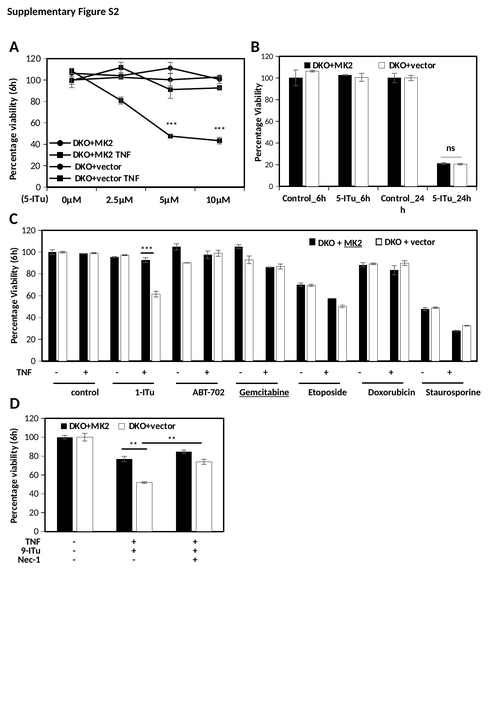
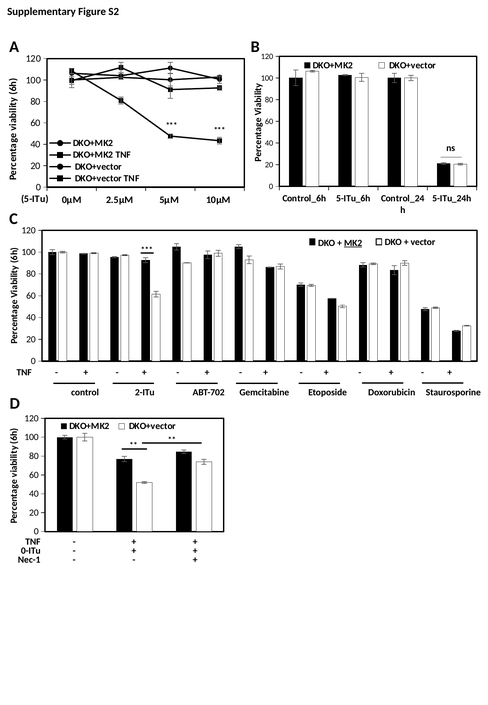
1-ITu: 1-ITu -> 2-ITu
Gemcitabine underline: present -> none
9-ITu: 9-ITu -> 0-ITu
